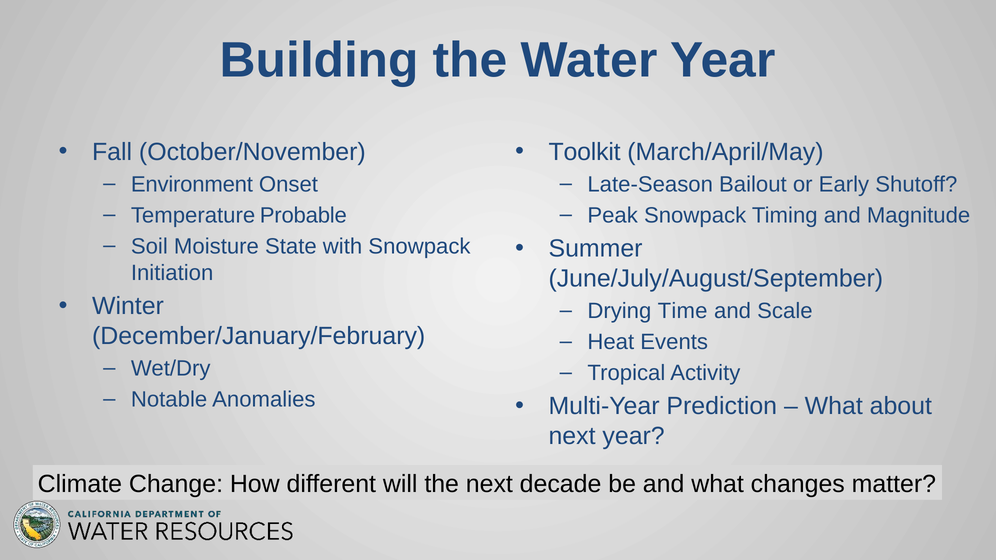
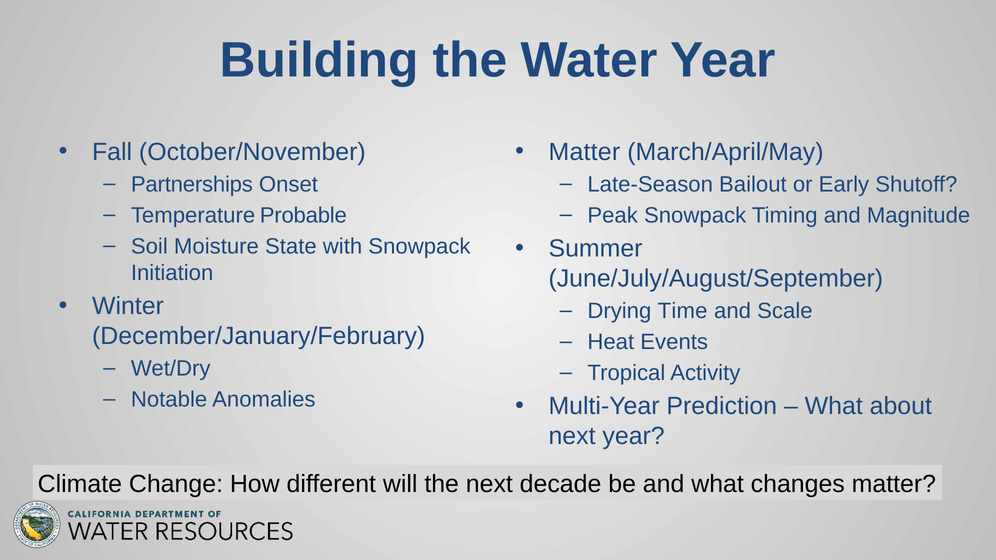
Toolkit at (585, 152): Toolkit -> Matter
Environment: Environment -> Partnerships
